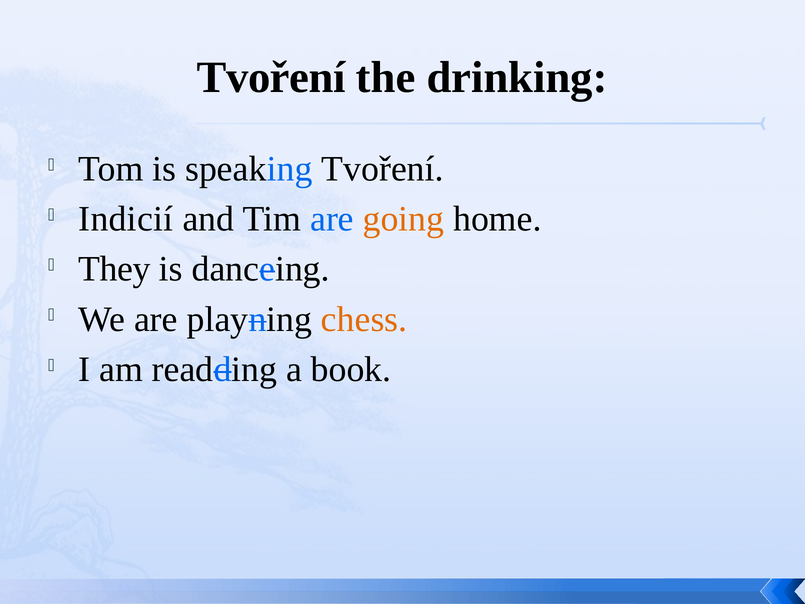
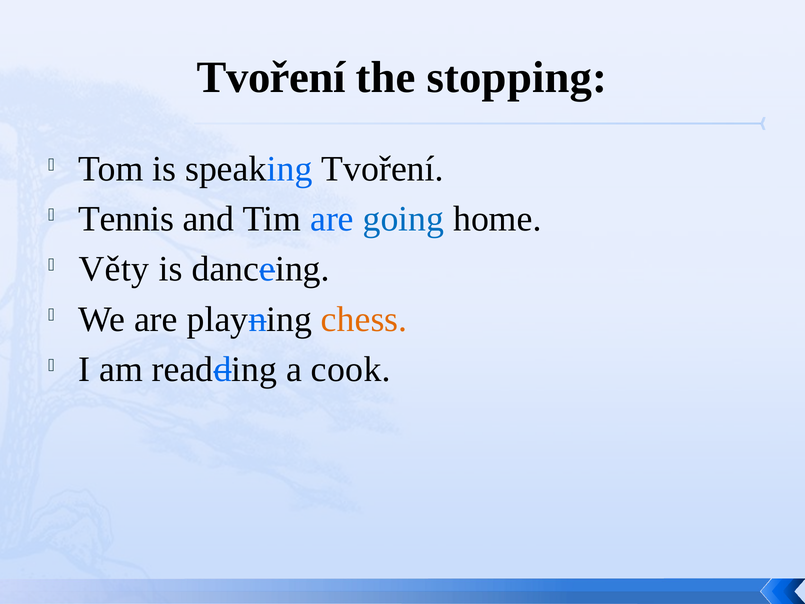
drinking: drinking -> stopping
Indicií: Indicií -> Tennis
going colour: orange -> blue
They: They -> Věty
book: book -> cook
